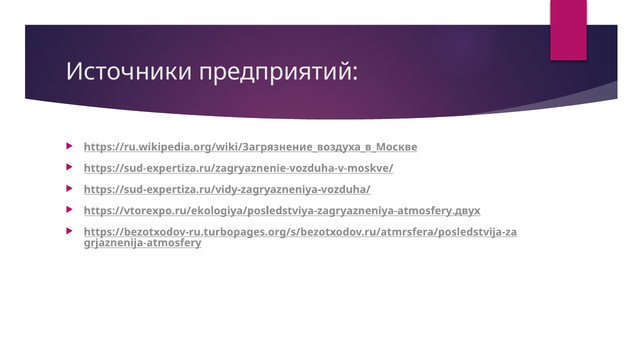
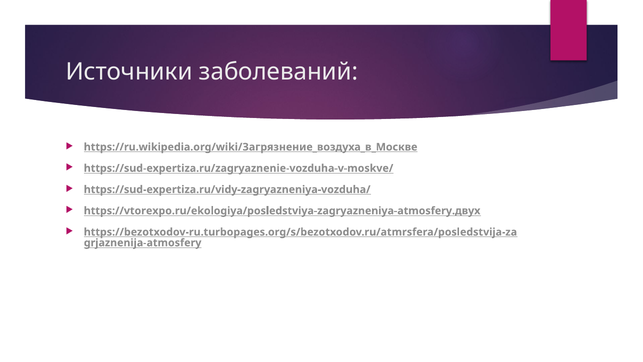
предприятий: предприятий -> заболеваний
